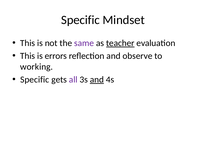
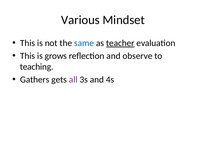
Specific at (80, 20): Specific -> Various
same colour: purple -> blue
errors: errors -> grows
working: working -> teaching
Specific at (35, 80): Specific -> Gathers
and at (97, 80) underline: present -> none
